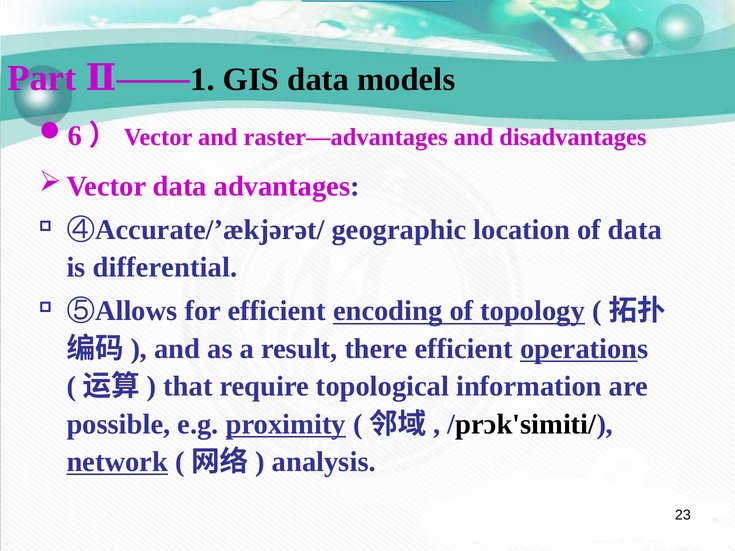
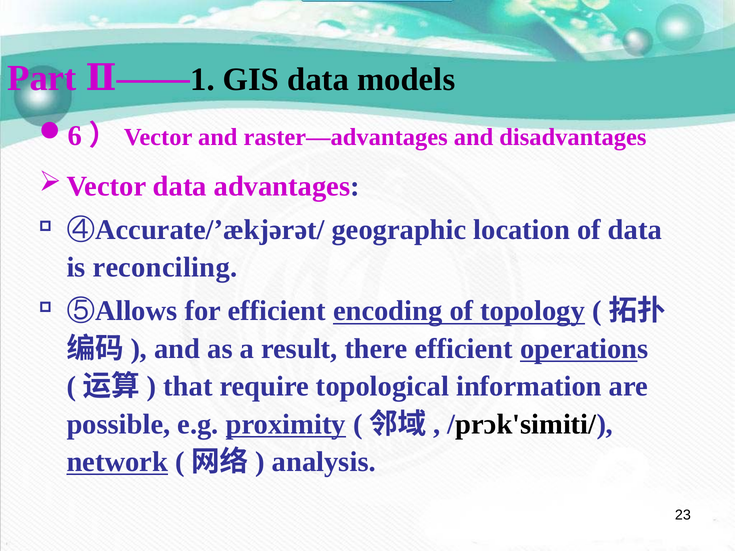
differential: differential -> reconciling
